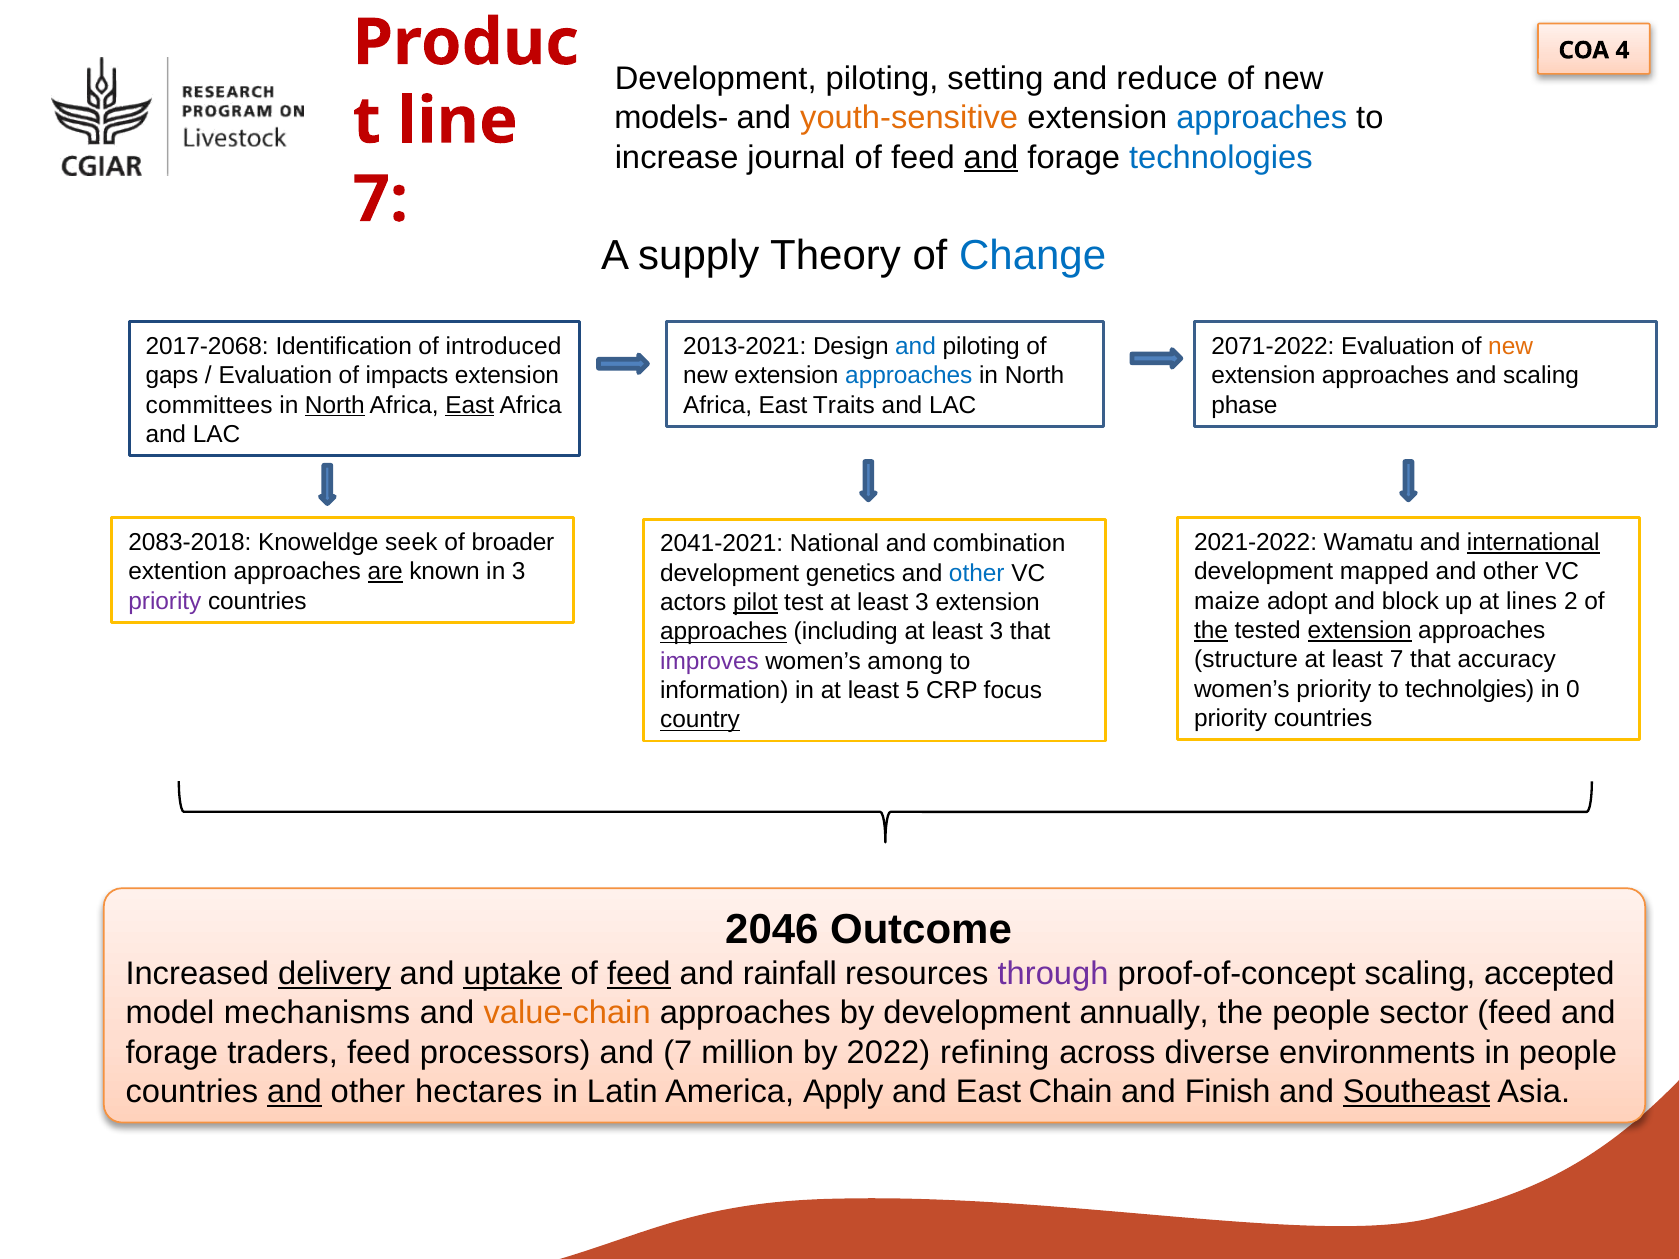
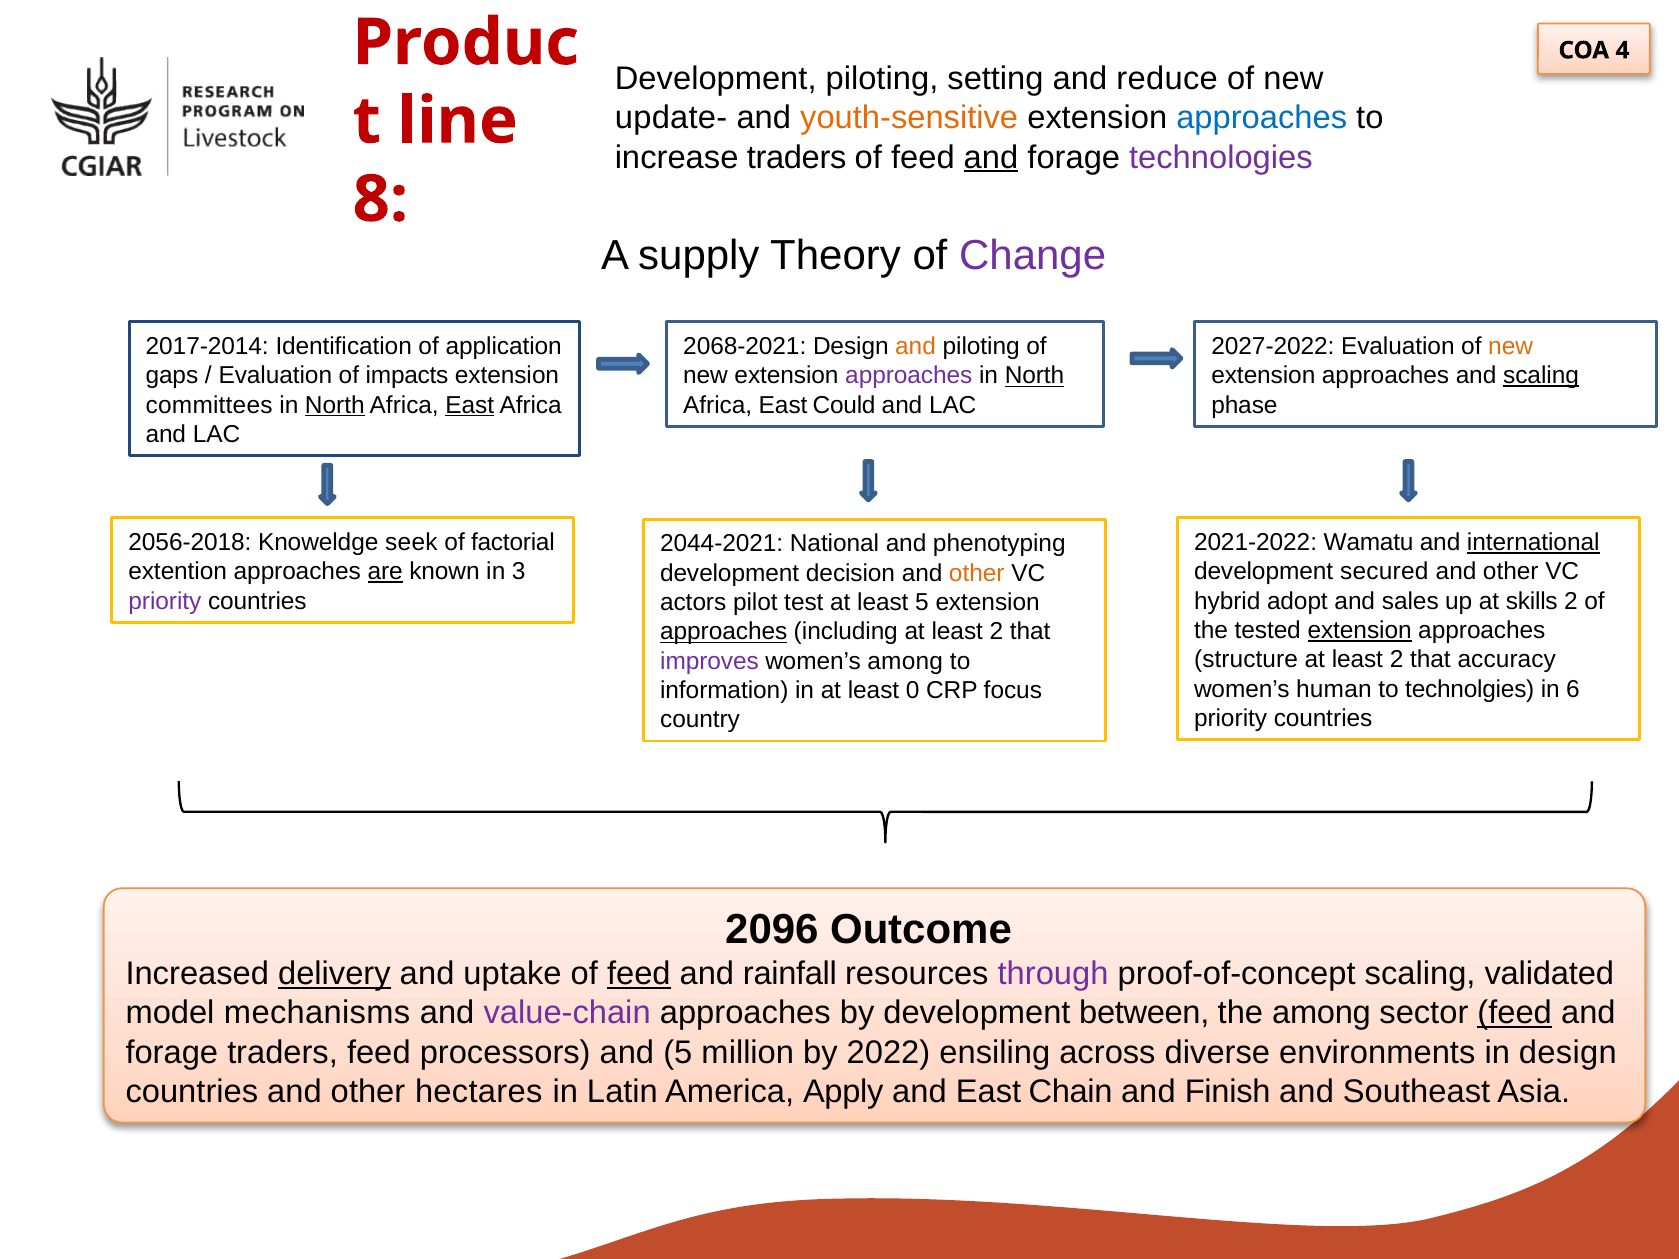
models-: models- -> update-
increase journal: journal -> traders
technologies colour: blue -> purple
7 at (380, 199): 7 -> 8
Change colour: blue -> purple
2017-2068: 2017-2068 -> 2017-2014
introduced: introduced -> application
2071-2022: 2071-2022 -> 2027-2022
2013-2021: 2013-2021 -> 2068-2021
and at (916, 347) colour: blue -> orange
scaling at (1541, 376) underline: none -> present
approaches at (909, 376) colour: blue -> purple
North at (1035, 376) underline: none -> present
Traits: Traits -> Could
2083-2018: 2083-2018 -> 2056-2018
broader: broader -> factorial
2041-2021: 2041-2021 -> 2044-2021
combination: combination -> phenotyping
mapped: mapped -> secured
genetics: genetics -> decision
other at (977, 573) colour: blue -> orange
maize: maize -> hybrid
block: block -> sales
lines: lines -> skills
pilot underline: present -> none
test at least 3: 3 -> 5
the at (1211, 630) underline: present -> none
including at least 3: 3 -> 2
7 at (1397, 660): 7 -> 2
women’s priority: priority -> human
0: 0 -> 6
5: 5 -> 0
country underline: present -> none
2046: 2046 -> 2096
uptake underline: present -> none
accepted: accepted -> validated
value-chain colour: orange -> purple
annually: annually -> between
the people: people -> among
feed at (1515, 1013) underline: none -> present
and 7: 7 -> 5
refining: refining -> ensiling
in people: people -> design
and at (294, 1092) underline: present -> none
Southeast underline: present -> none
